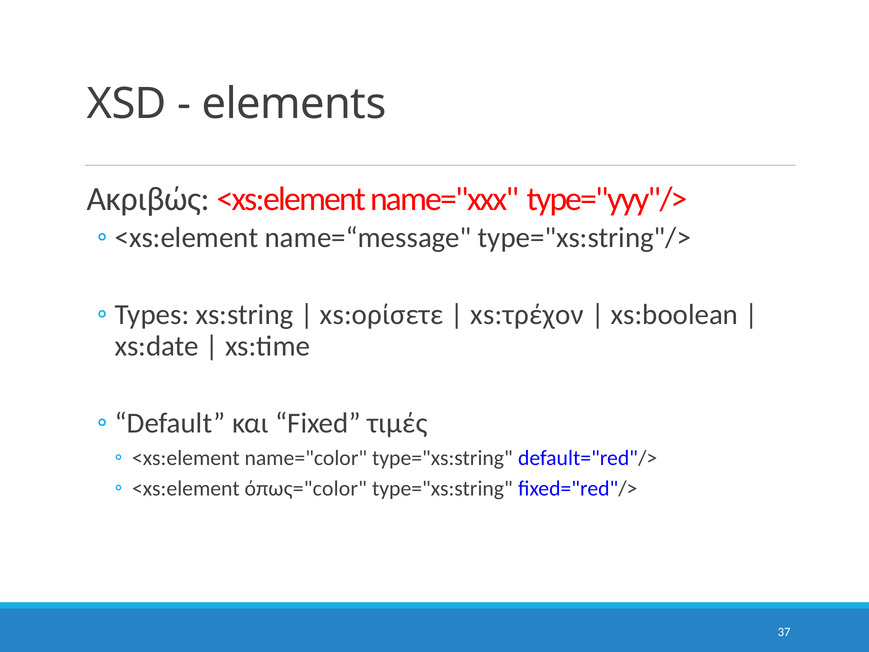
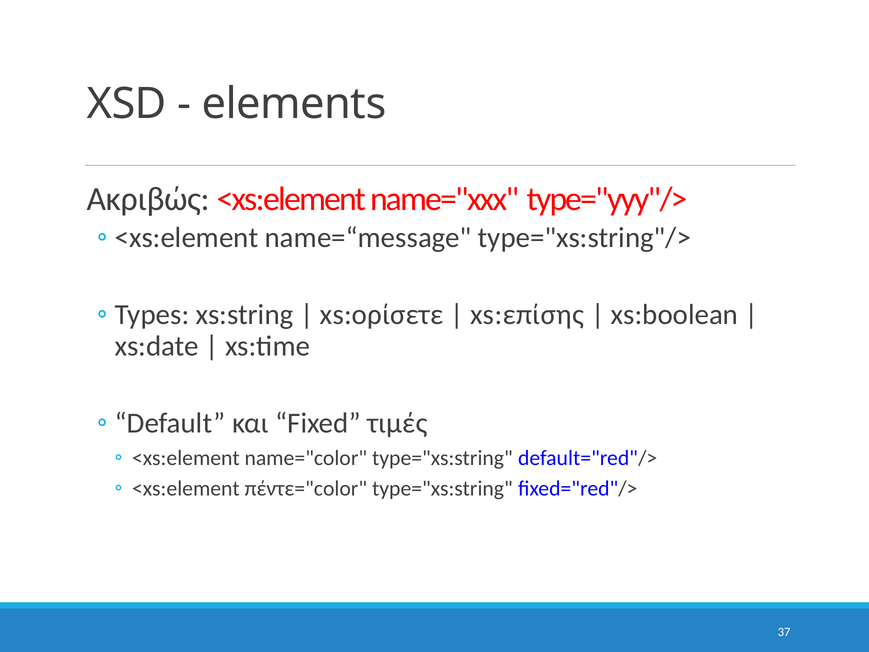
xs:τρέχον: xs:τρέχον -> xs:επίσης
όπως="color: όπως="color -> πέντε="color
